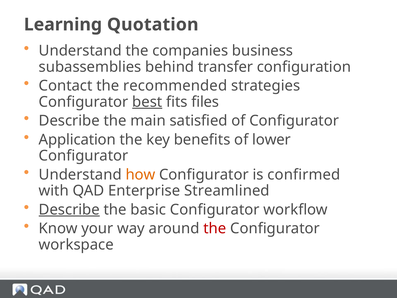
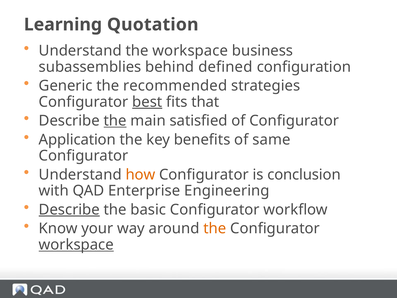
the companies: companies -> workspace
transfer: transfer -> defined
Contact: Contact -> Generic
files: files -> that
the at (115, 121) underline: none -> present
lower: lower -> same
confirmed: confirmed -> conclusion
Streamlined: Streamlined -> Engineering
the at (215, 228) colour: red -> orange
workspace at (76, 244) underline: none -> present
